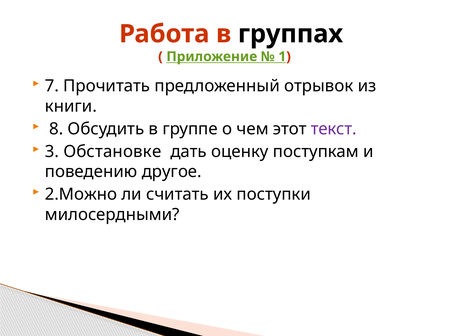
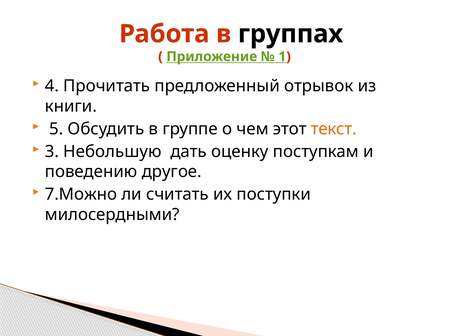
7: 7 -> 4
8: 8 -> 5
текст colour: purple -> orange
Обстановке: Обстановке -> Небольшую
2.Можно: 2.Можно -> 7.Можно
